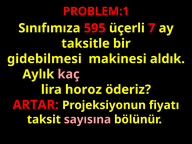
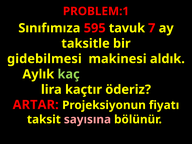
üçerli: üçerli -> tavuk
kaç colour: pink -> light green
horoz: horoz -> kaçtır
